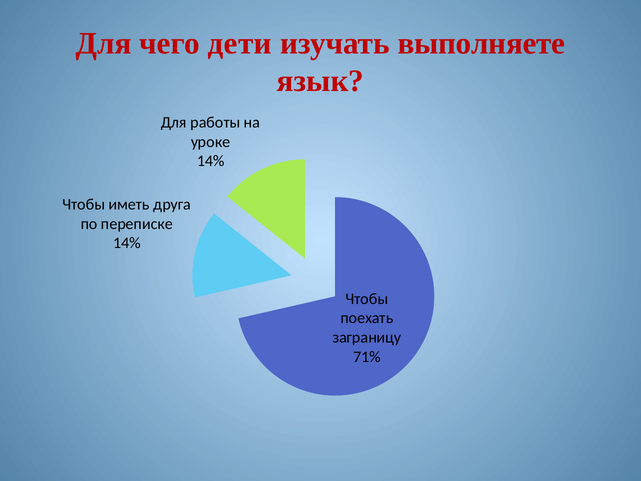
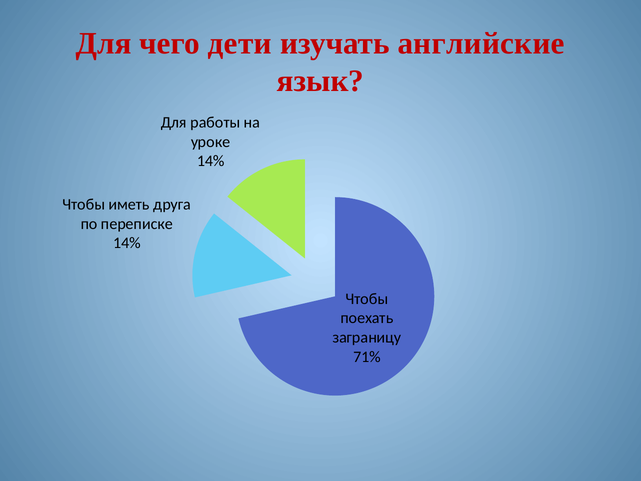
выполняете: выполняете -> английские
